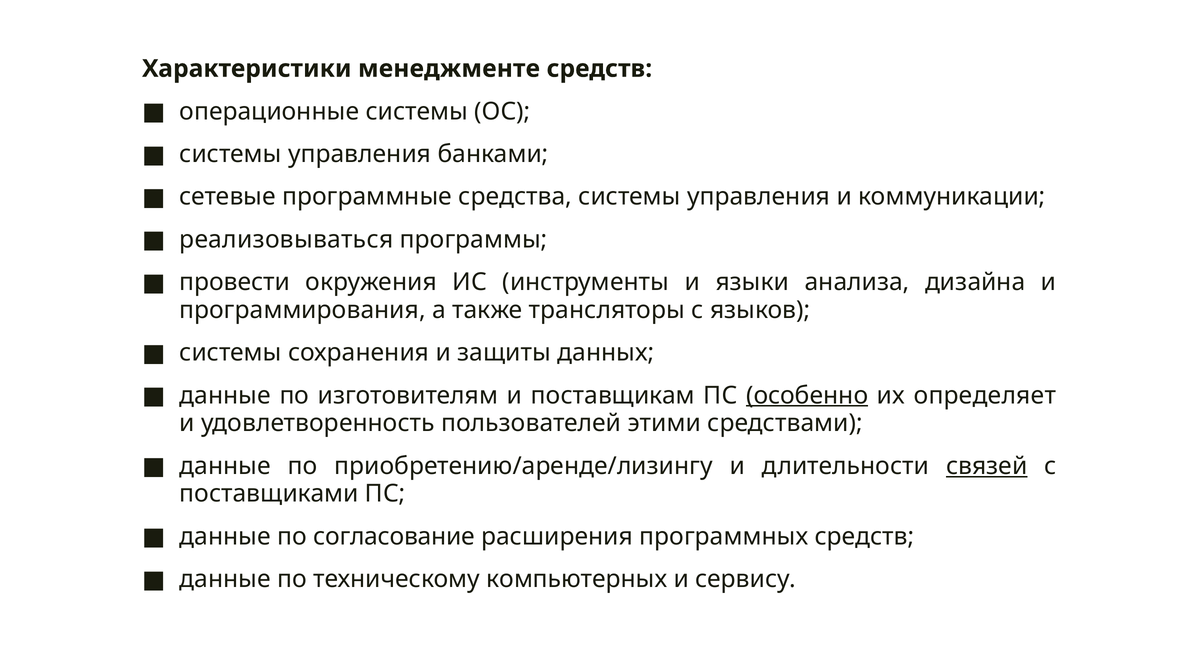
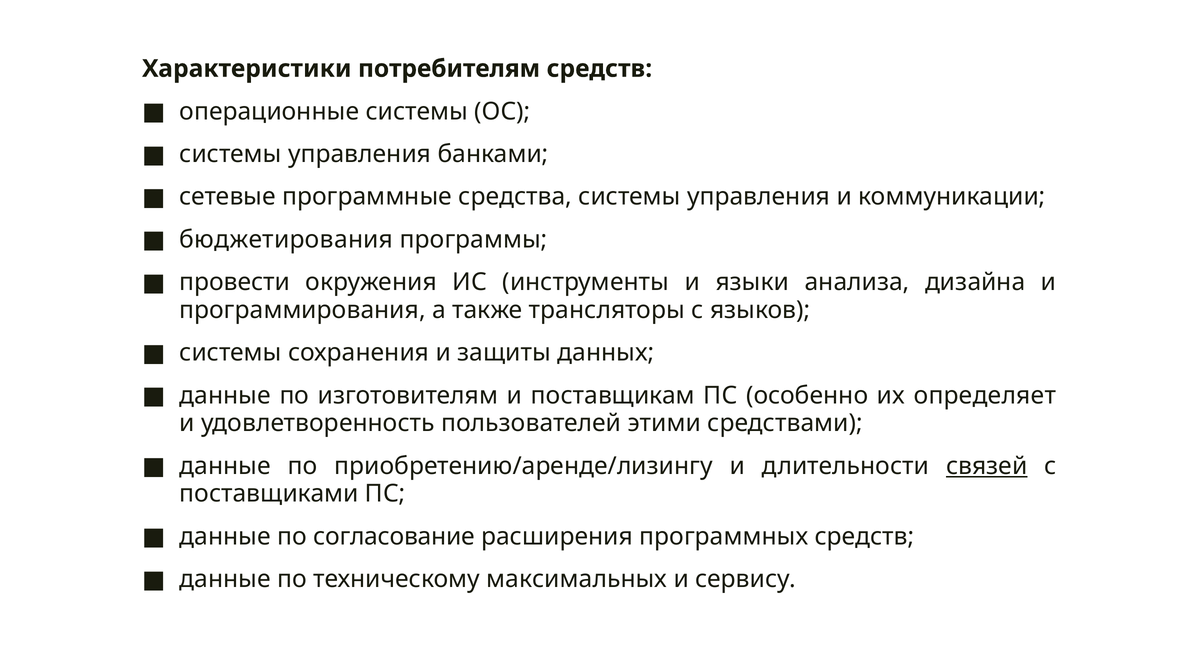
менеджменте: менеджменте -> потребителям
реализовываться: реализовываться -> бюджетирования
особенно underline: present -> none
компьютерных: компьютерных -> максимальных
